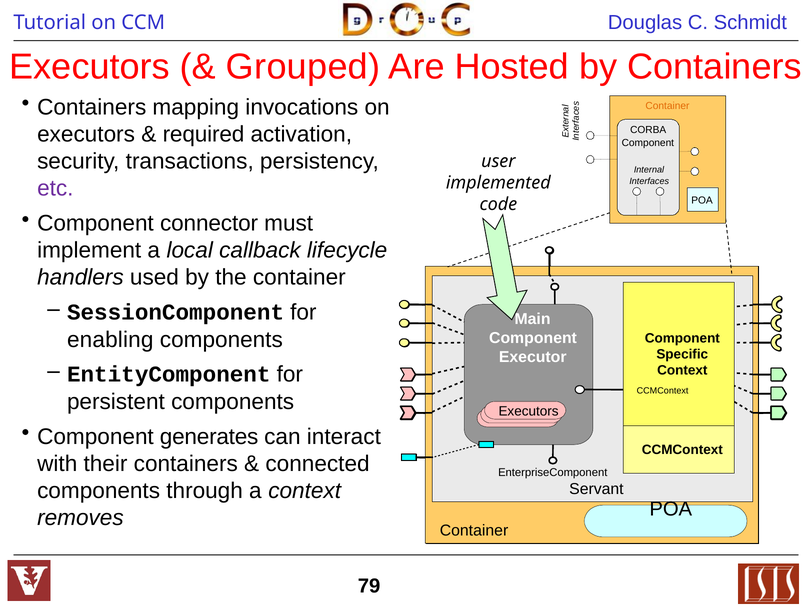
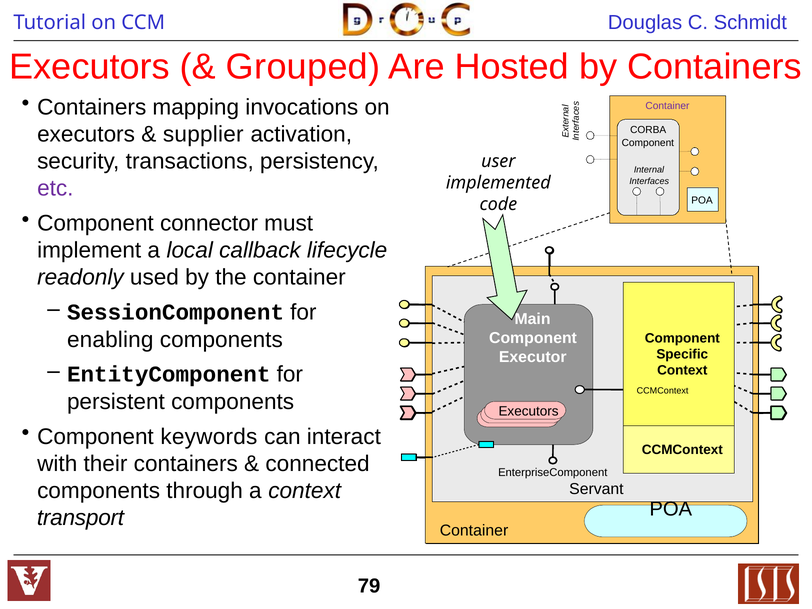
Container at (667, 106) colour: orange -> purple
required: required -> supplier
handlers: handlers -> readonly
generates: generates -> keywords
removes: removes -> transport
